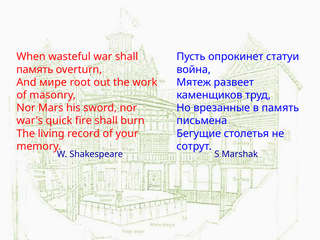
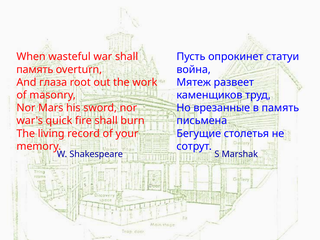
мире: мире -> глаза
